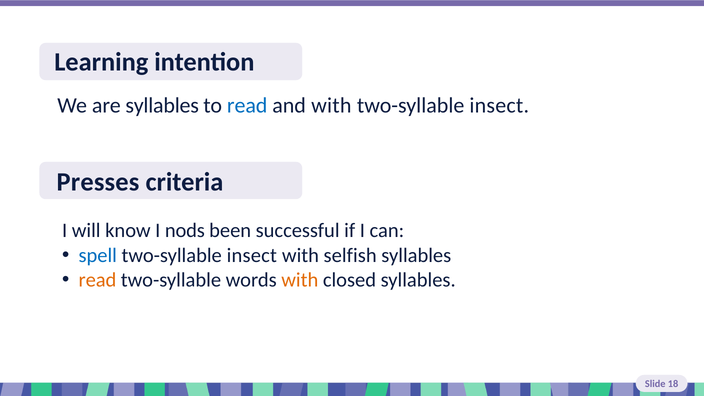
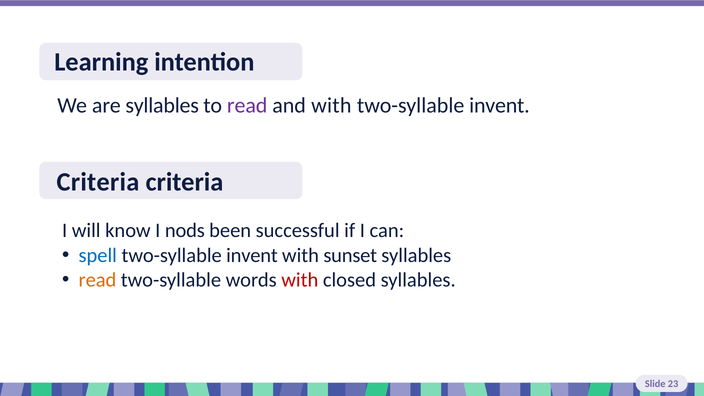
read at (247, 106) colour: blue -> purple
insect at (499, 106): insect -> invent
Presses at (98, 182): Presses -> Criteria
insect at (252, 255): insect -> invent
selfish: selfish -> sunset
with at (300, 280) colour: orange -> red
18: 18 -> 23
